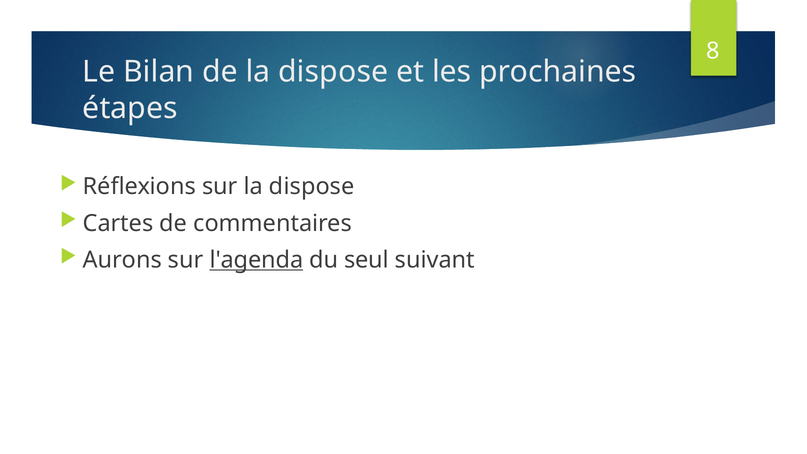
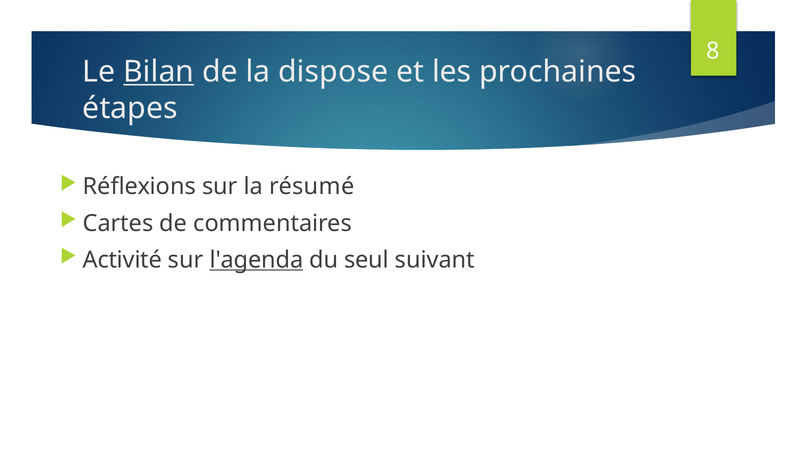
Bilan underline: none -> present
sur la dispose: dispose -> résumé
Aurons: Aurons -> Activité
